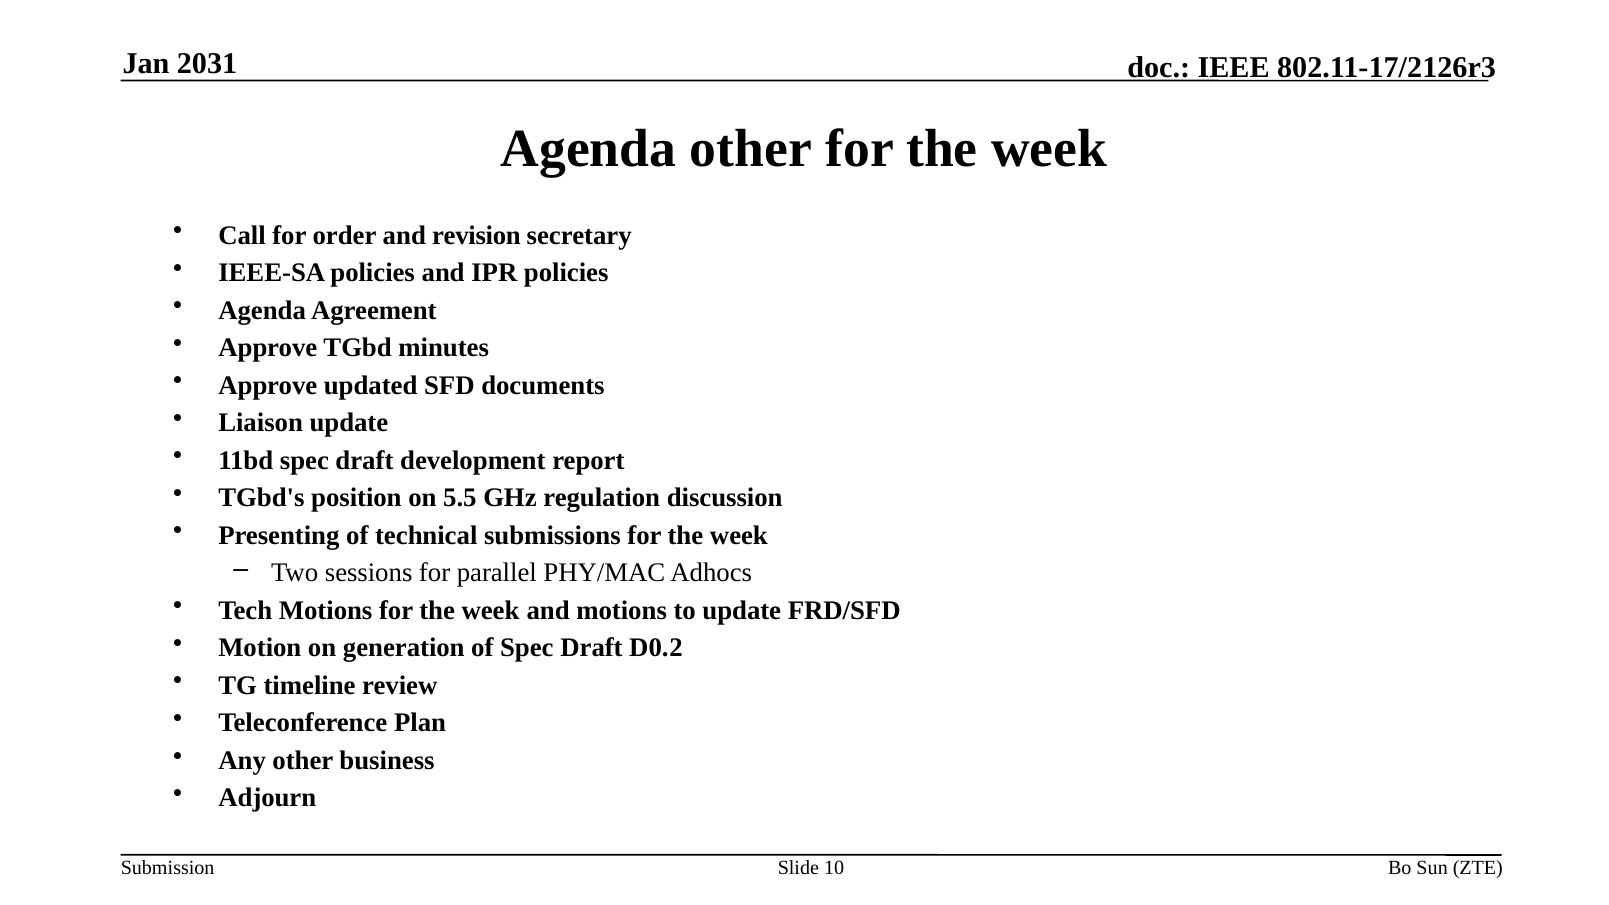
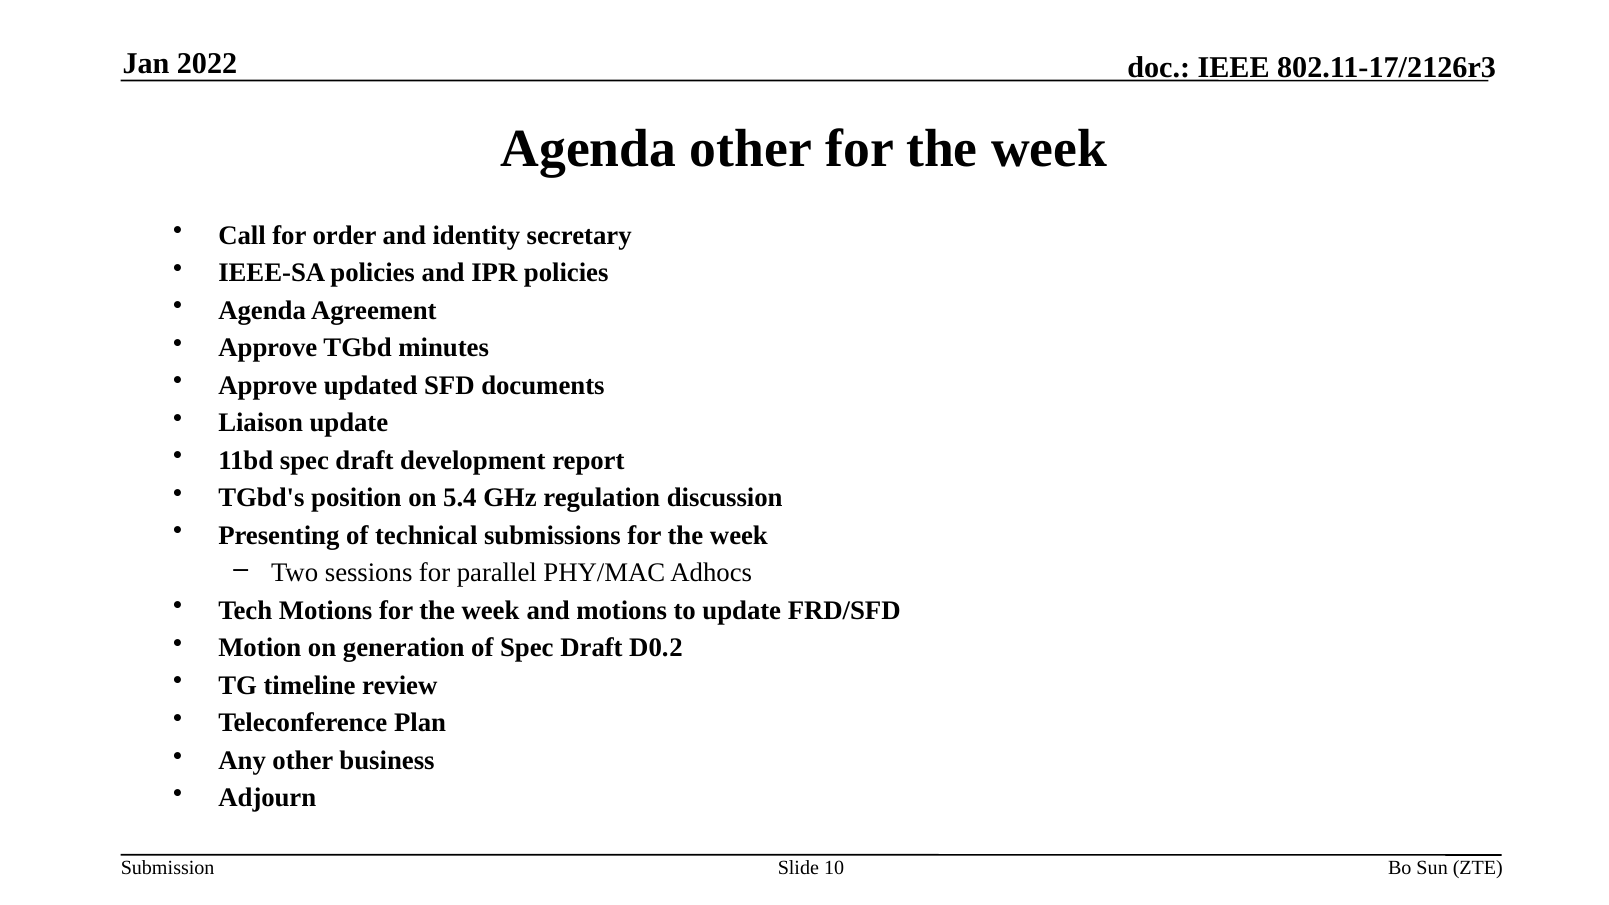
2031: 2031 -> 2022
revision: revision -> identity
5.5: 5.5 -> 5.4
